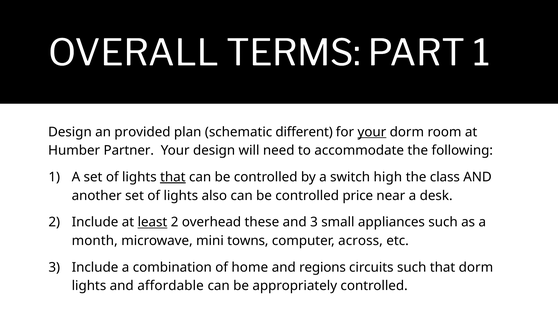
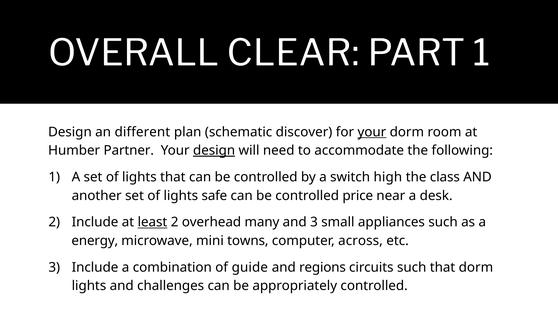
TERMS: TERMS -> CLEAR
provided: provided -> different
different: different -> discover
design at (214, 150) underline: none -> present
that at (173, 177) underline: present -> none
also: also -> safe
these: these -> many
month: month -> energy
home: home -> guide
affordable: affordable -> challenges
